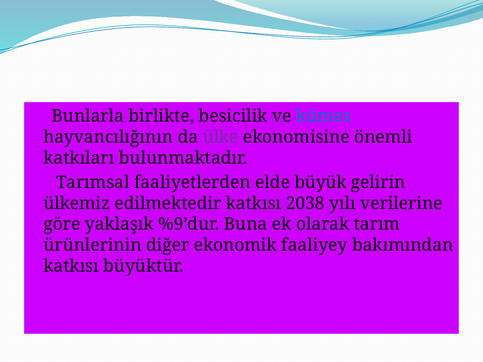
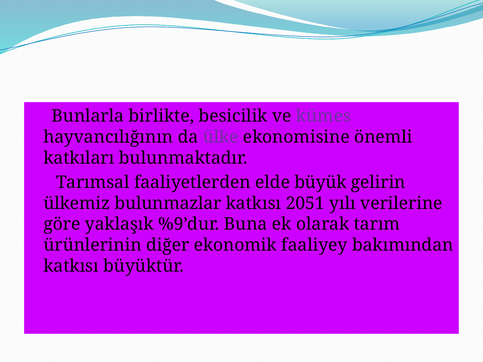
kümes colour: blue -> purple
edilmektedir: edilmektedir -> bulunmazlar
2038: 2038 -> 2051
